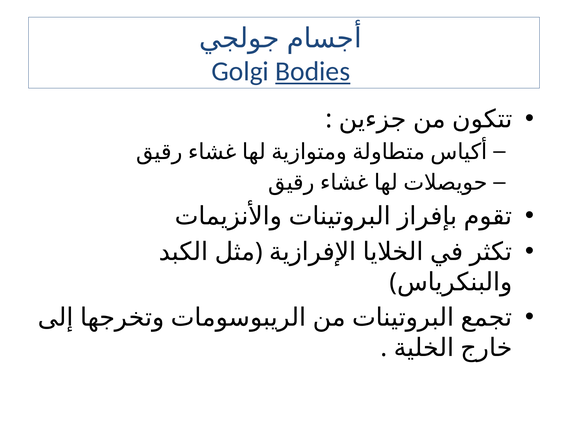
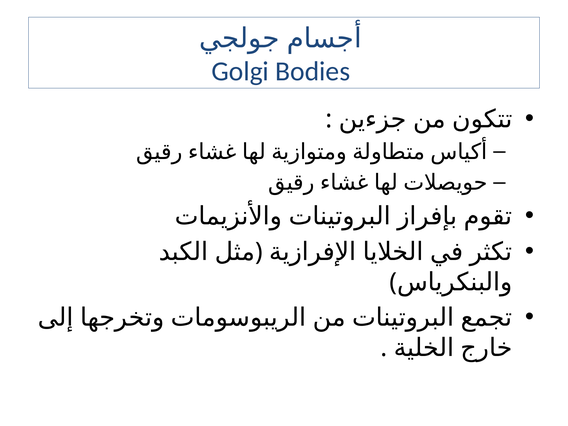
Bodies underline: present -> none
